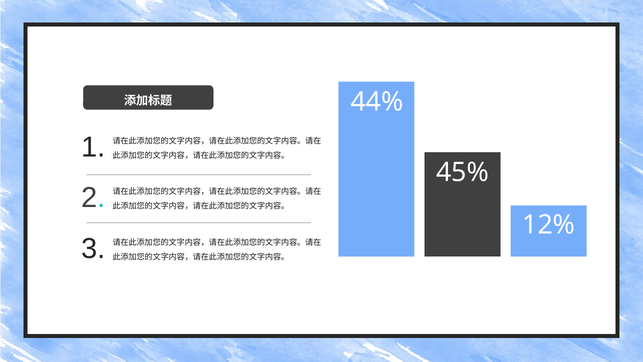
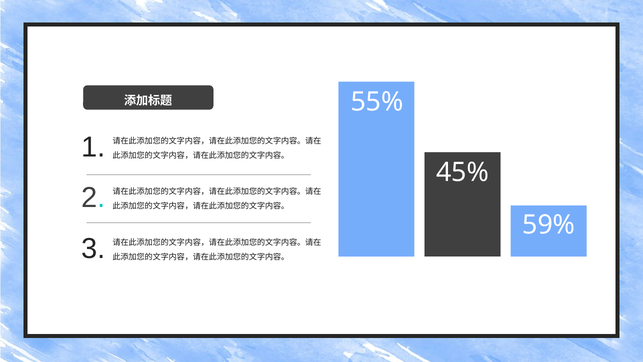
44%: 44% -> 55%
12%: 12% -> 59%
